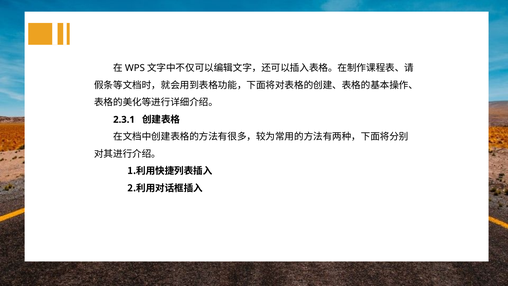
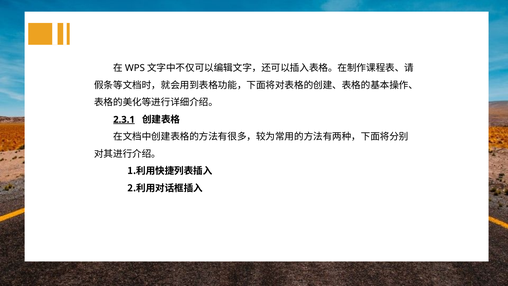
2.3.1 underline: none -> present
